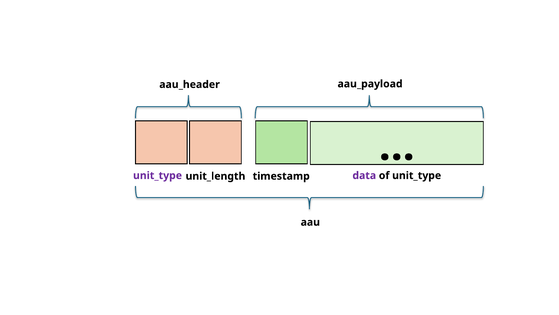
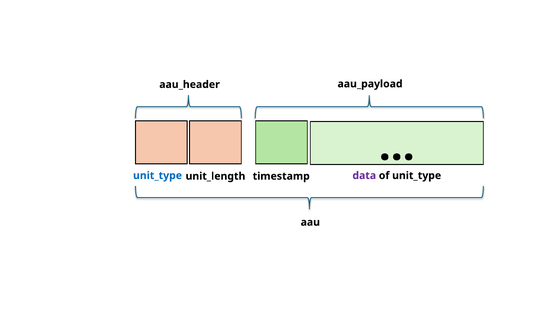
unit_type at (158, 175) colour: purple -> blue
